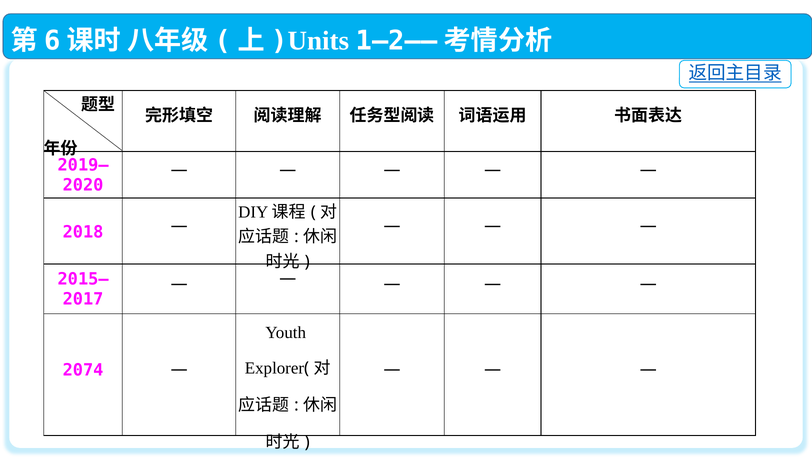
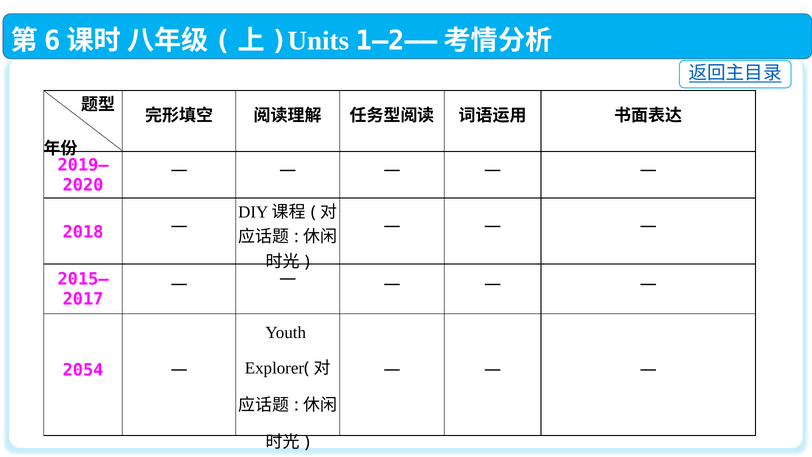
2074: 2074 -> 2054
